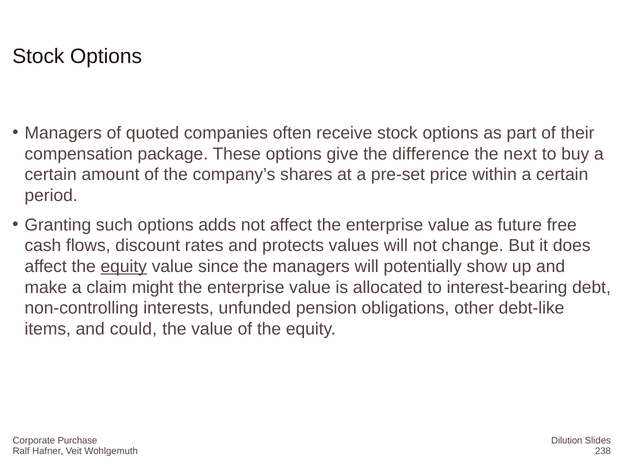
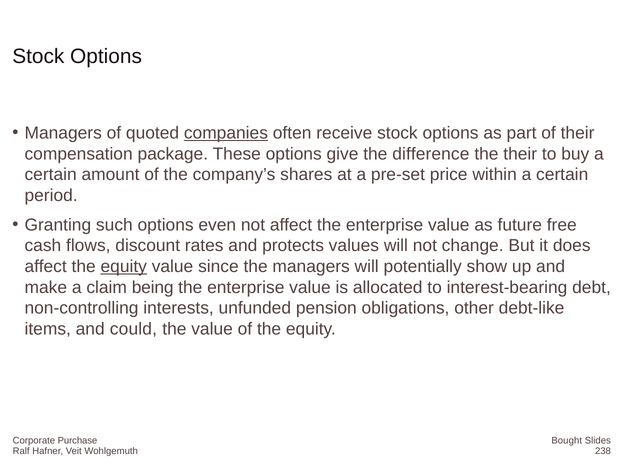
companies underline: none -> present
the next: next -> their
adds: adds -> even
might: might -> being
Dilution: Dilution -> Bought
